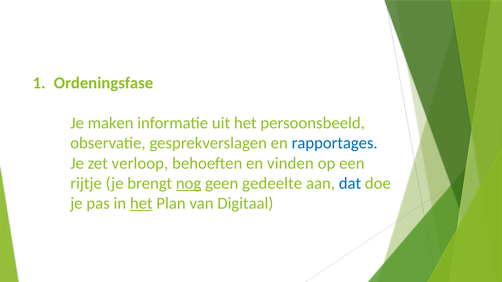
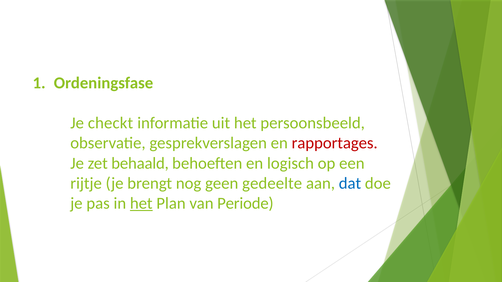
maken: maken -> checkt
rapportages colour: blue -> red
verloop: verloop -> behaald
vinden: vinden -> logisch
nog underline: present -> none
Digitaal: Digitaal -> Periode
